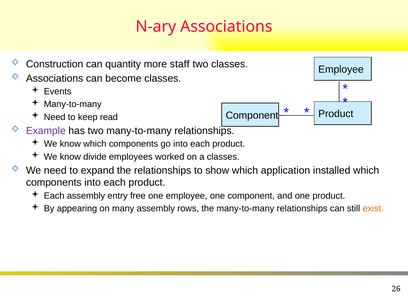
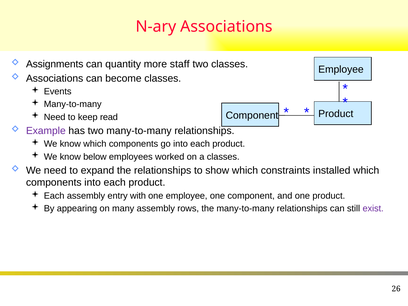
Construction: Construction -> Assignments
divide: divide -> below
application: application -> constraints
free: free -> with
exist colour: orange -> purple
